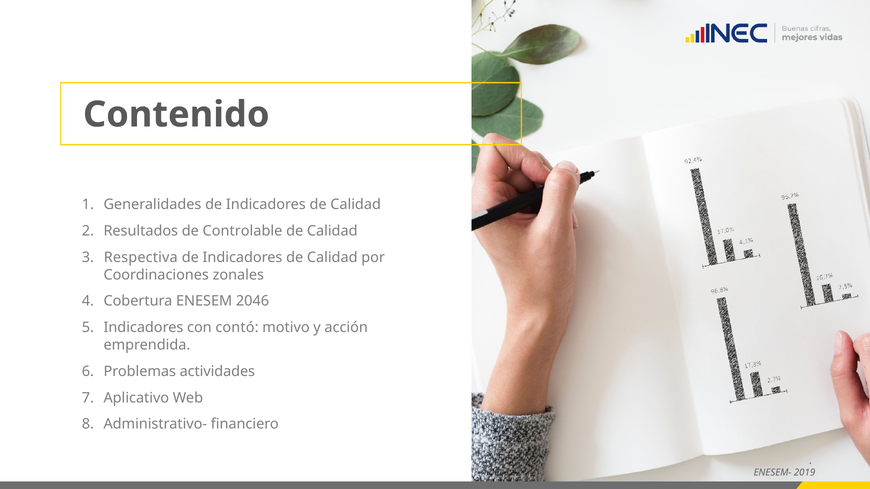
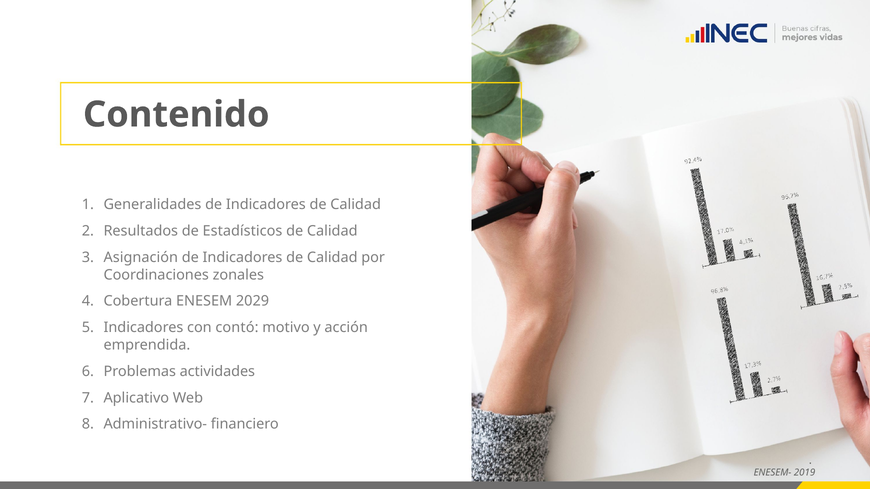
Controlable: Controlable -> Estadísticos
Respectiva: Respectiva -> Asignación
2046: 2046 -> 2029
